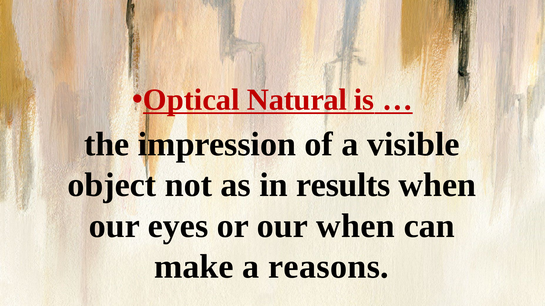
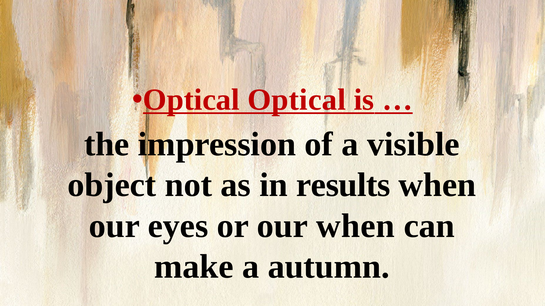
Optical Natural: Natural -> Optical
reasons: reasons -> autumn
